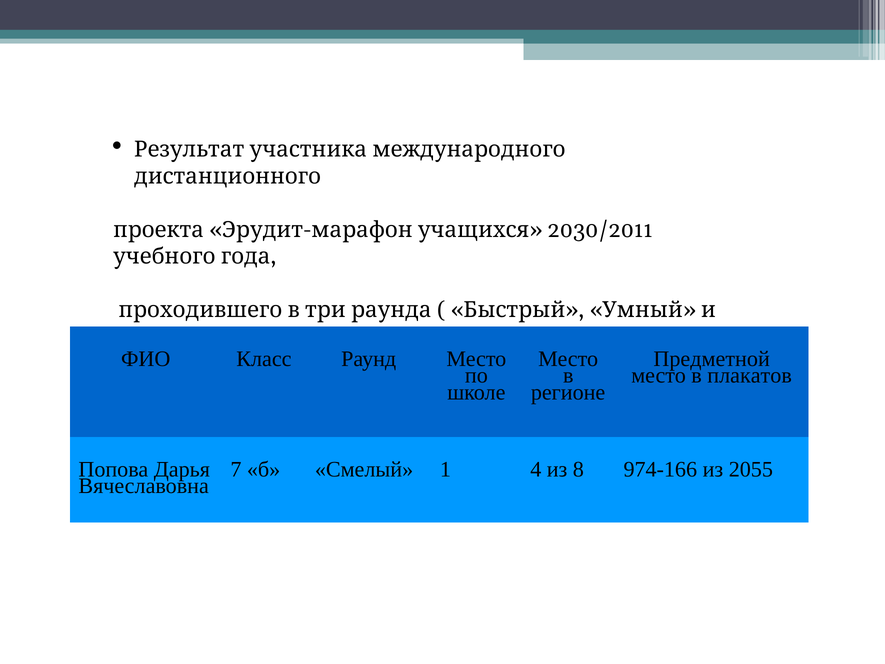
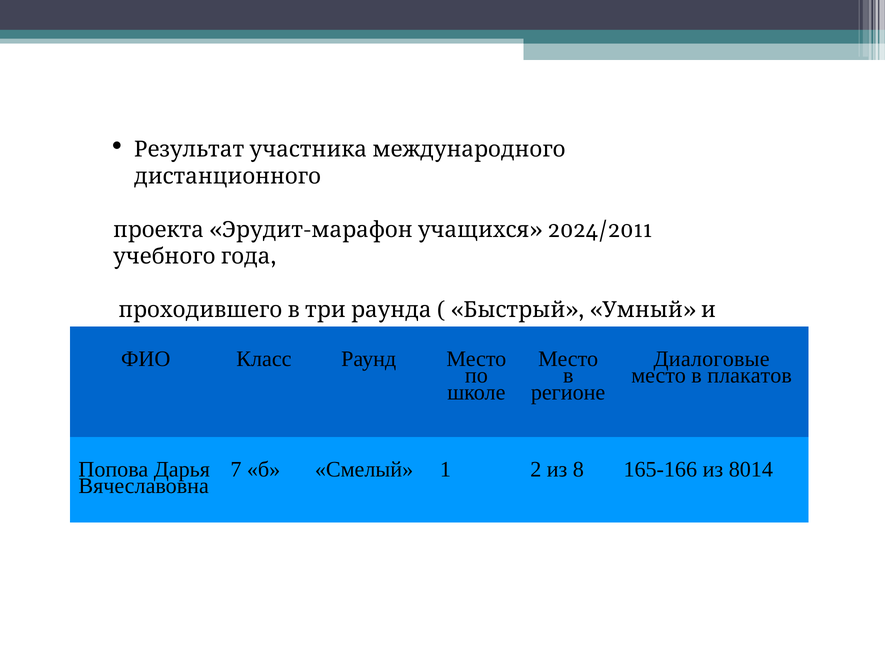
2030/2011: 2030/2011 -> 2024/2011
Предметной: Предметной -> Диалоговые
4: 4 -> 2
974-166: 974-166 -> 165-166
2055: 2055 -> 8014
